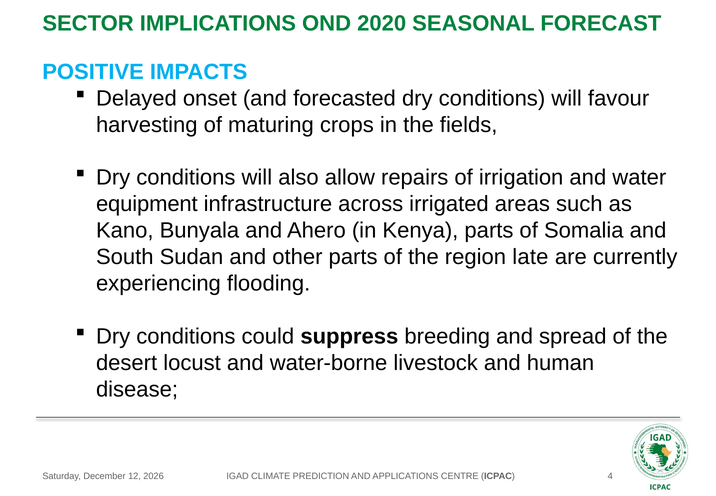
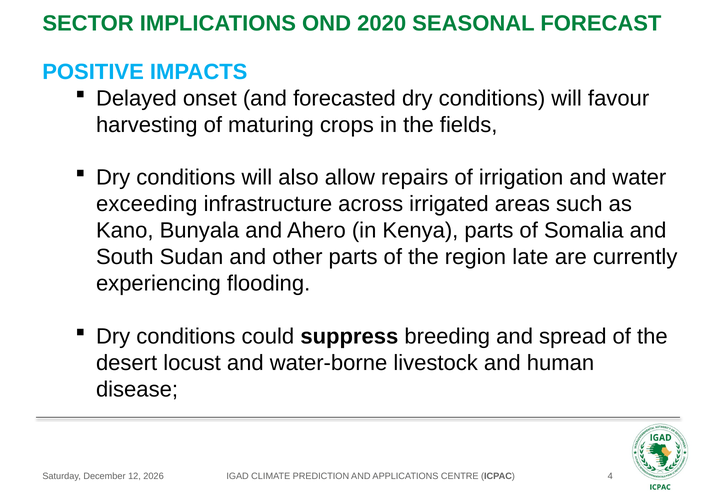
equipment: equipment -> exceeding
